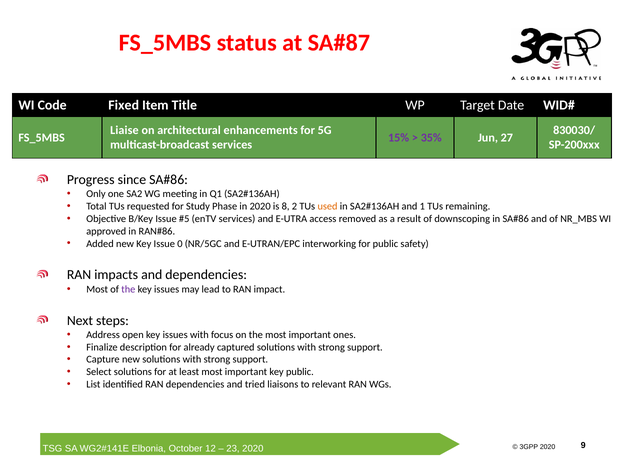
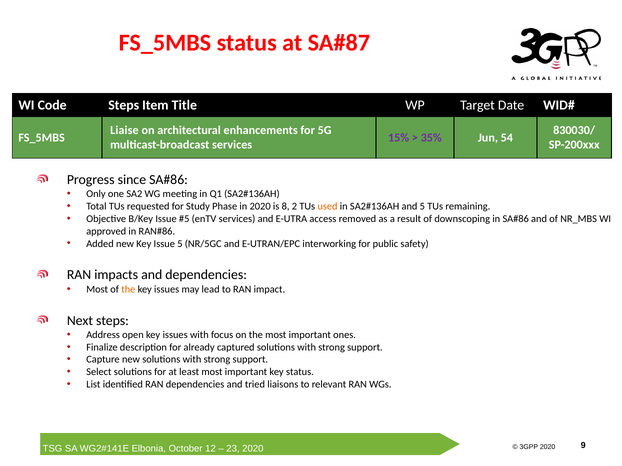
Code Fixed: Fixed -> Steps
27: 27 -> 54
and 1: 1 -> 5
Issue 0: 0 -> 5
the at (128, 289) colour: purple -> orange
key public: public -> status
